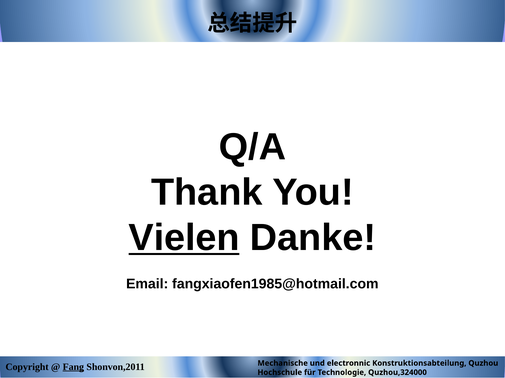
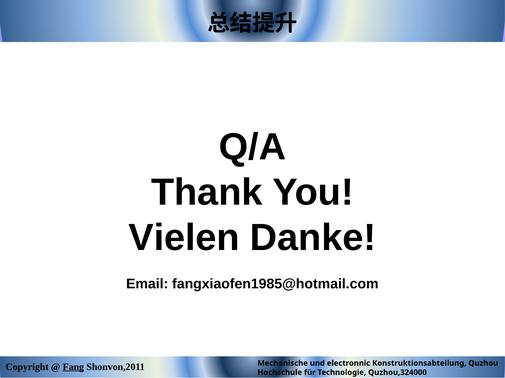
Vielen underline: present -> none
